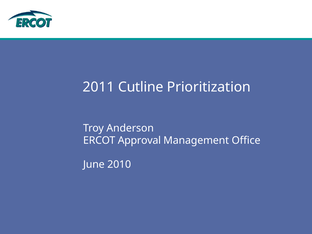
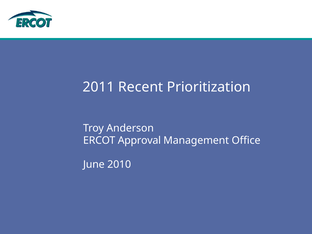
Cutline: Cutline -> Recent
